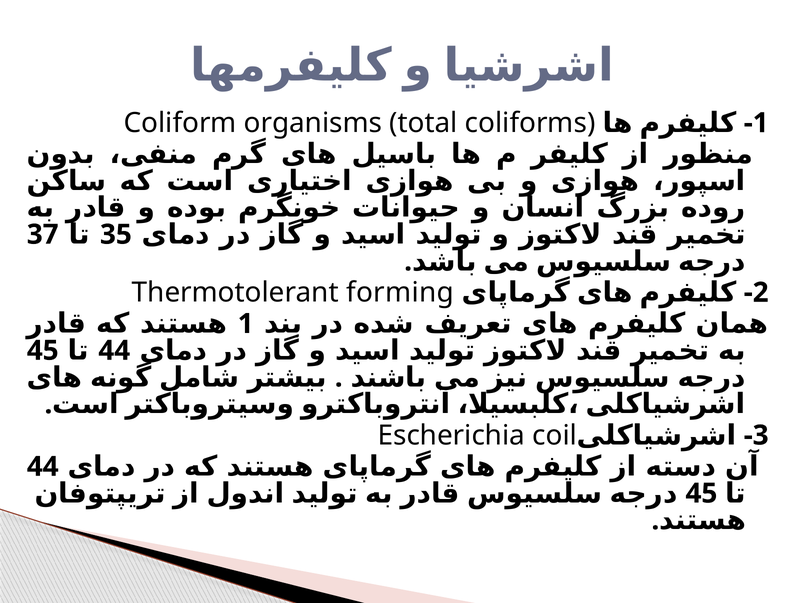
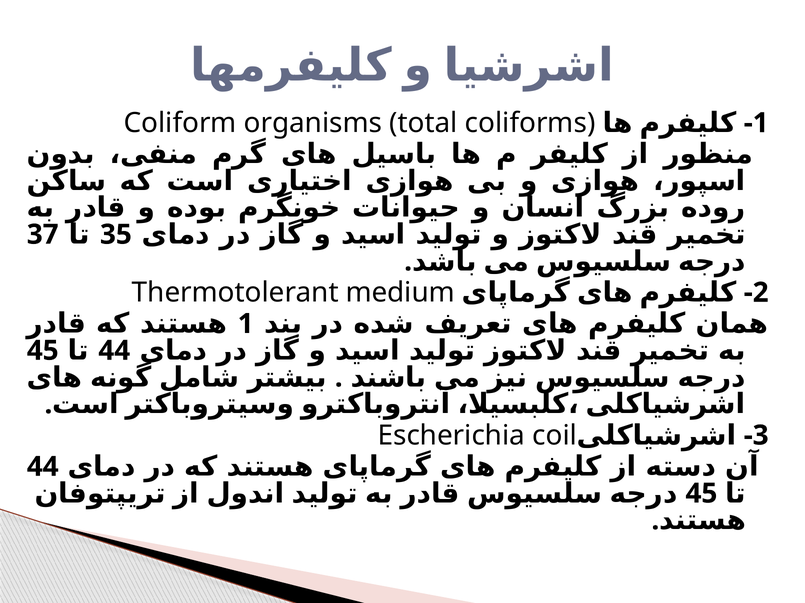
forming: forming -> medium
